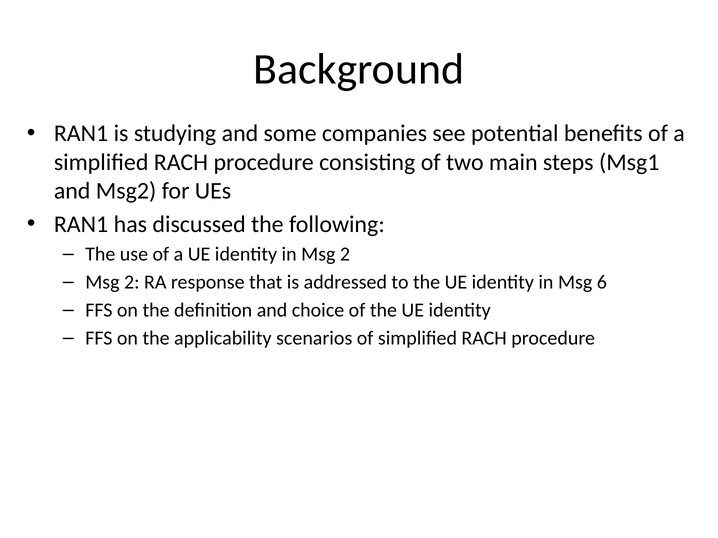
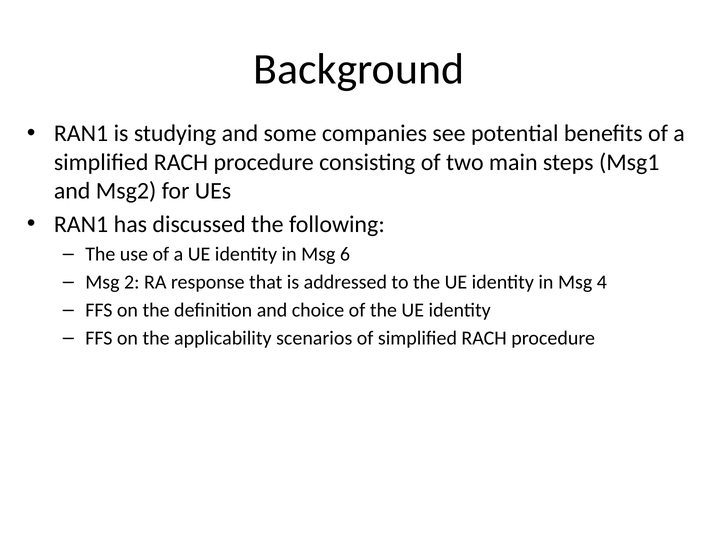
in Msg 2: 2 -> 6
6: 6 -> 4
